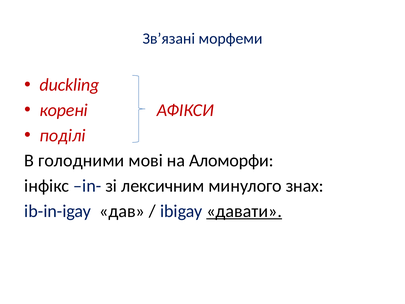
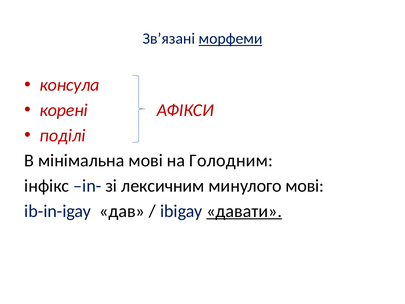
морфеми underline: none -> present
duckling: duckling -> консула
голодними: голодними -> мінімальна
Аломорфи: Аломорфи -> Голодним
минулого знах: знах -> мові
